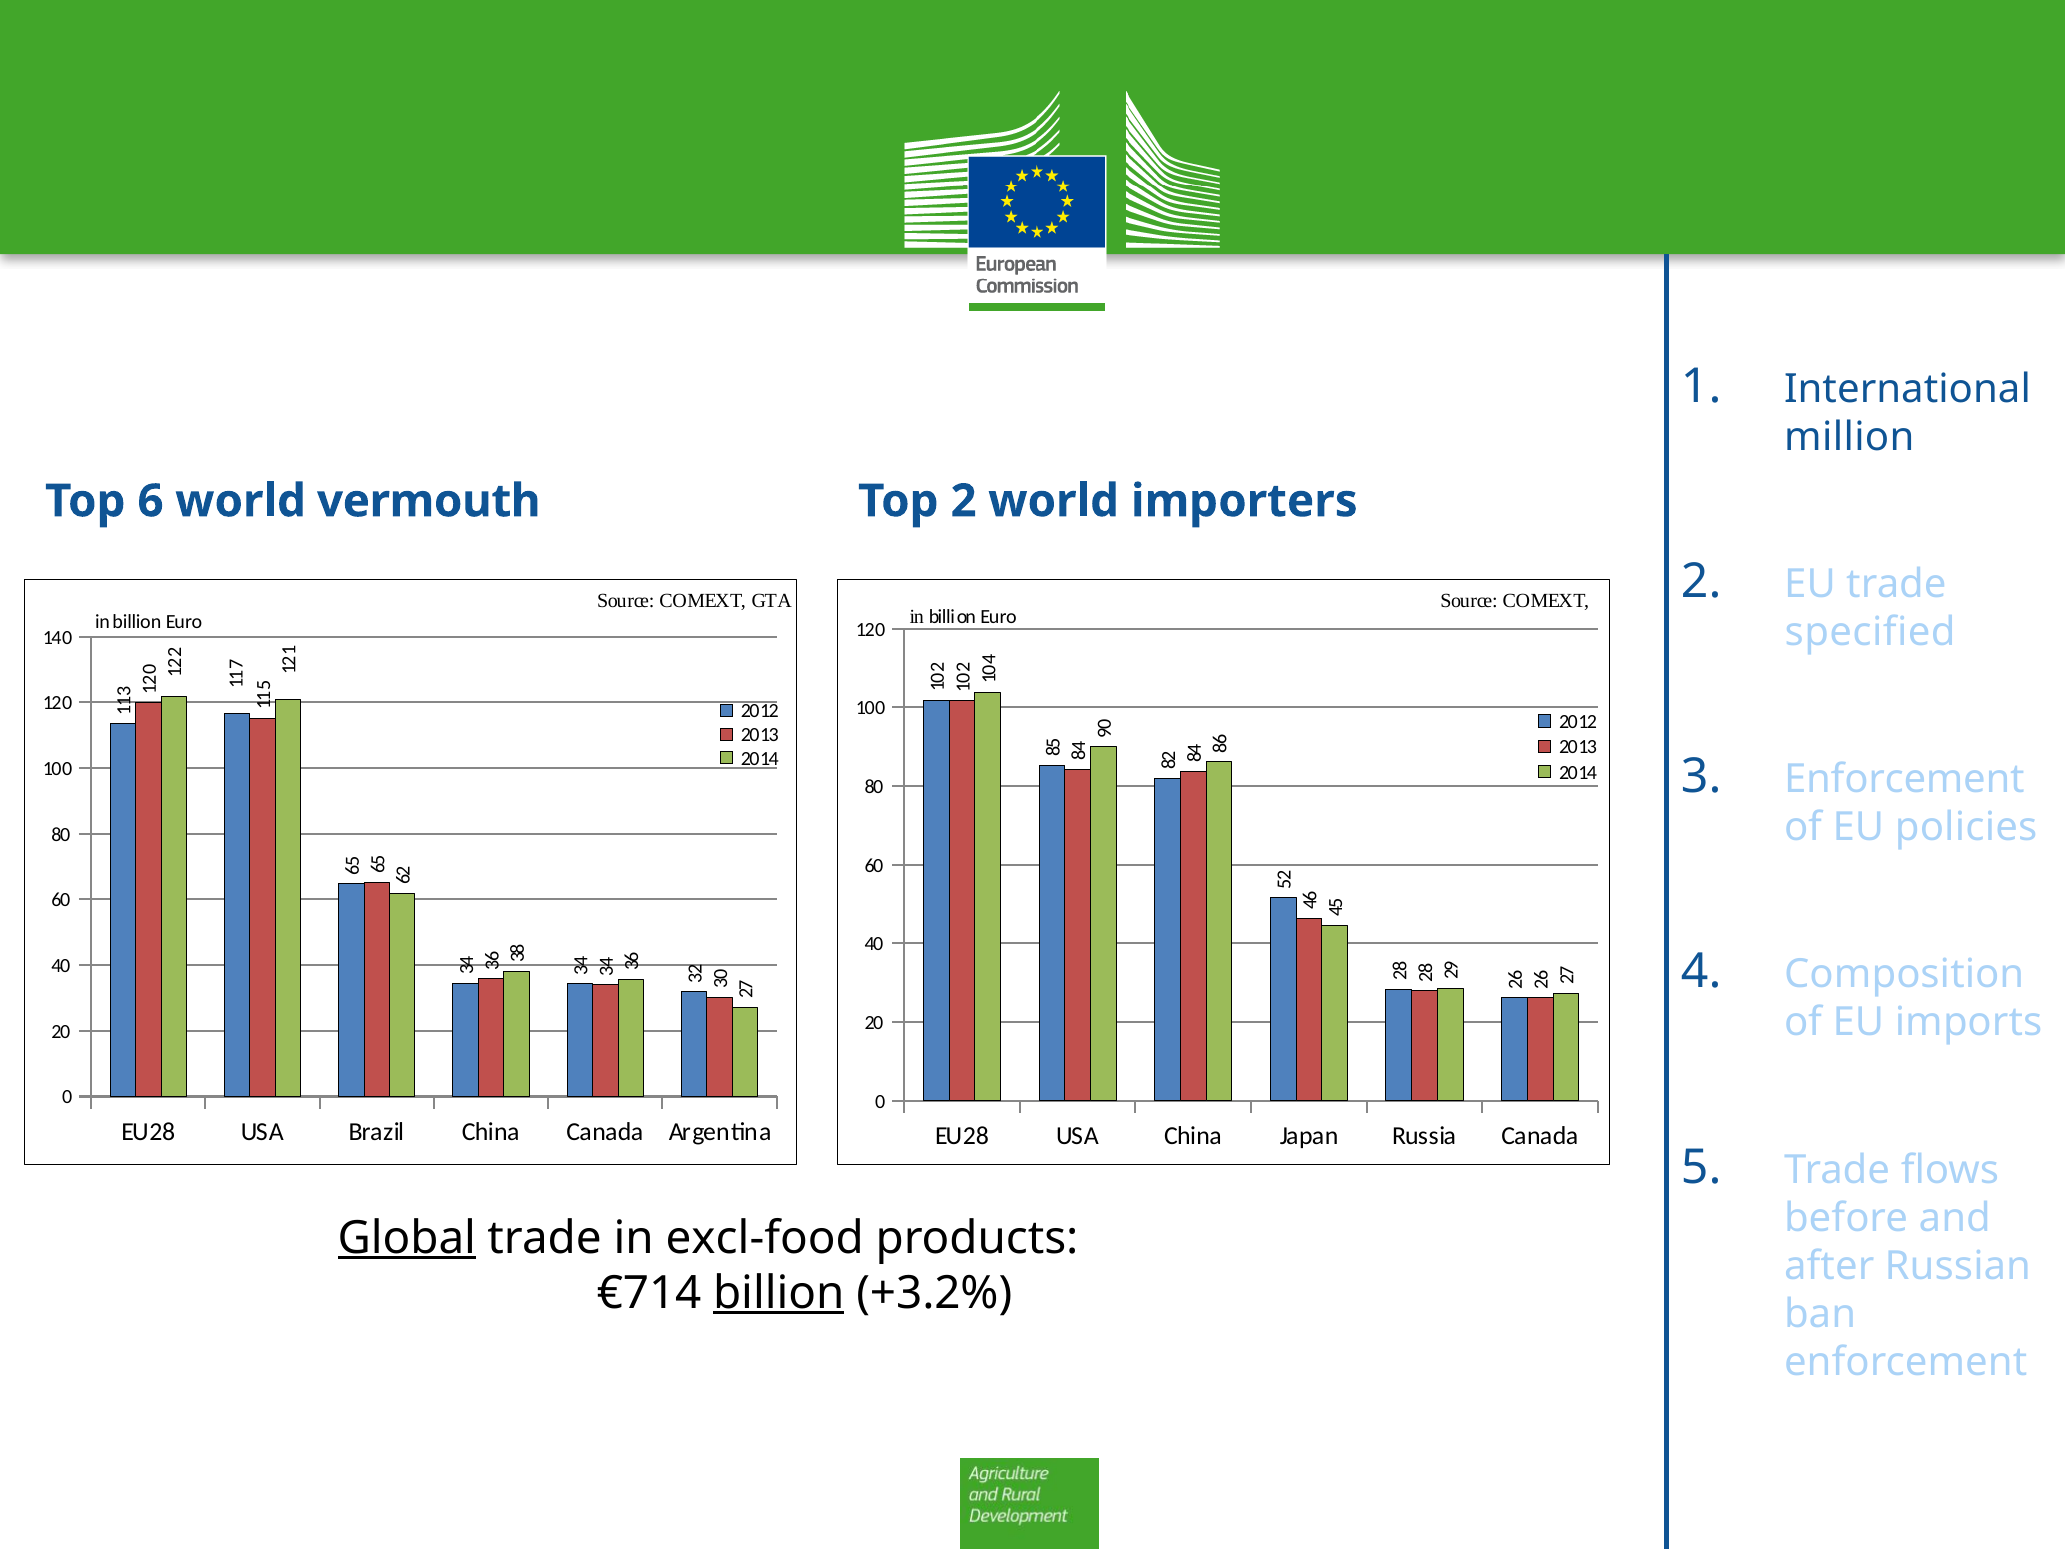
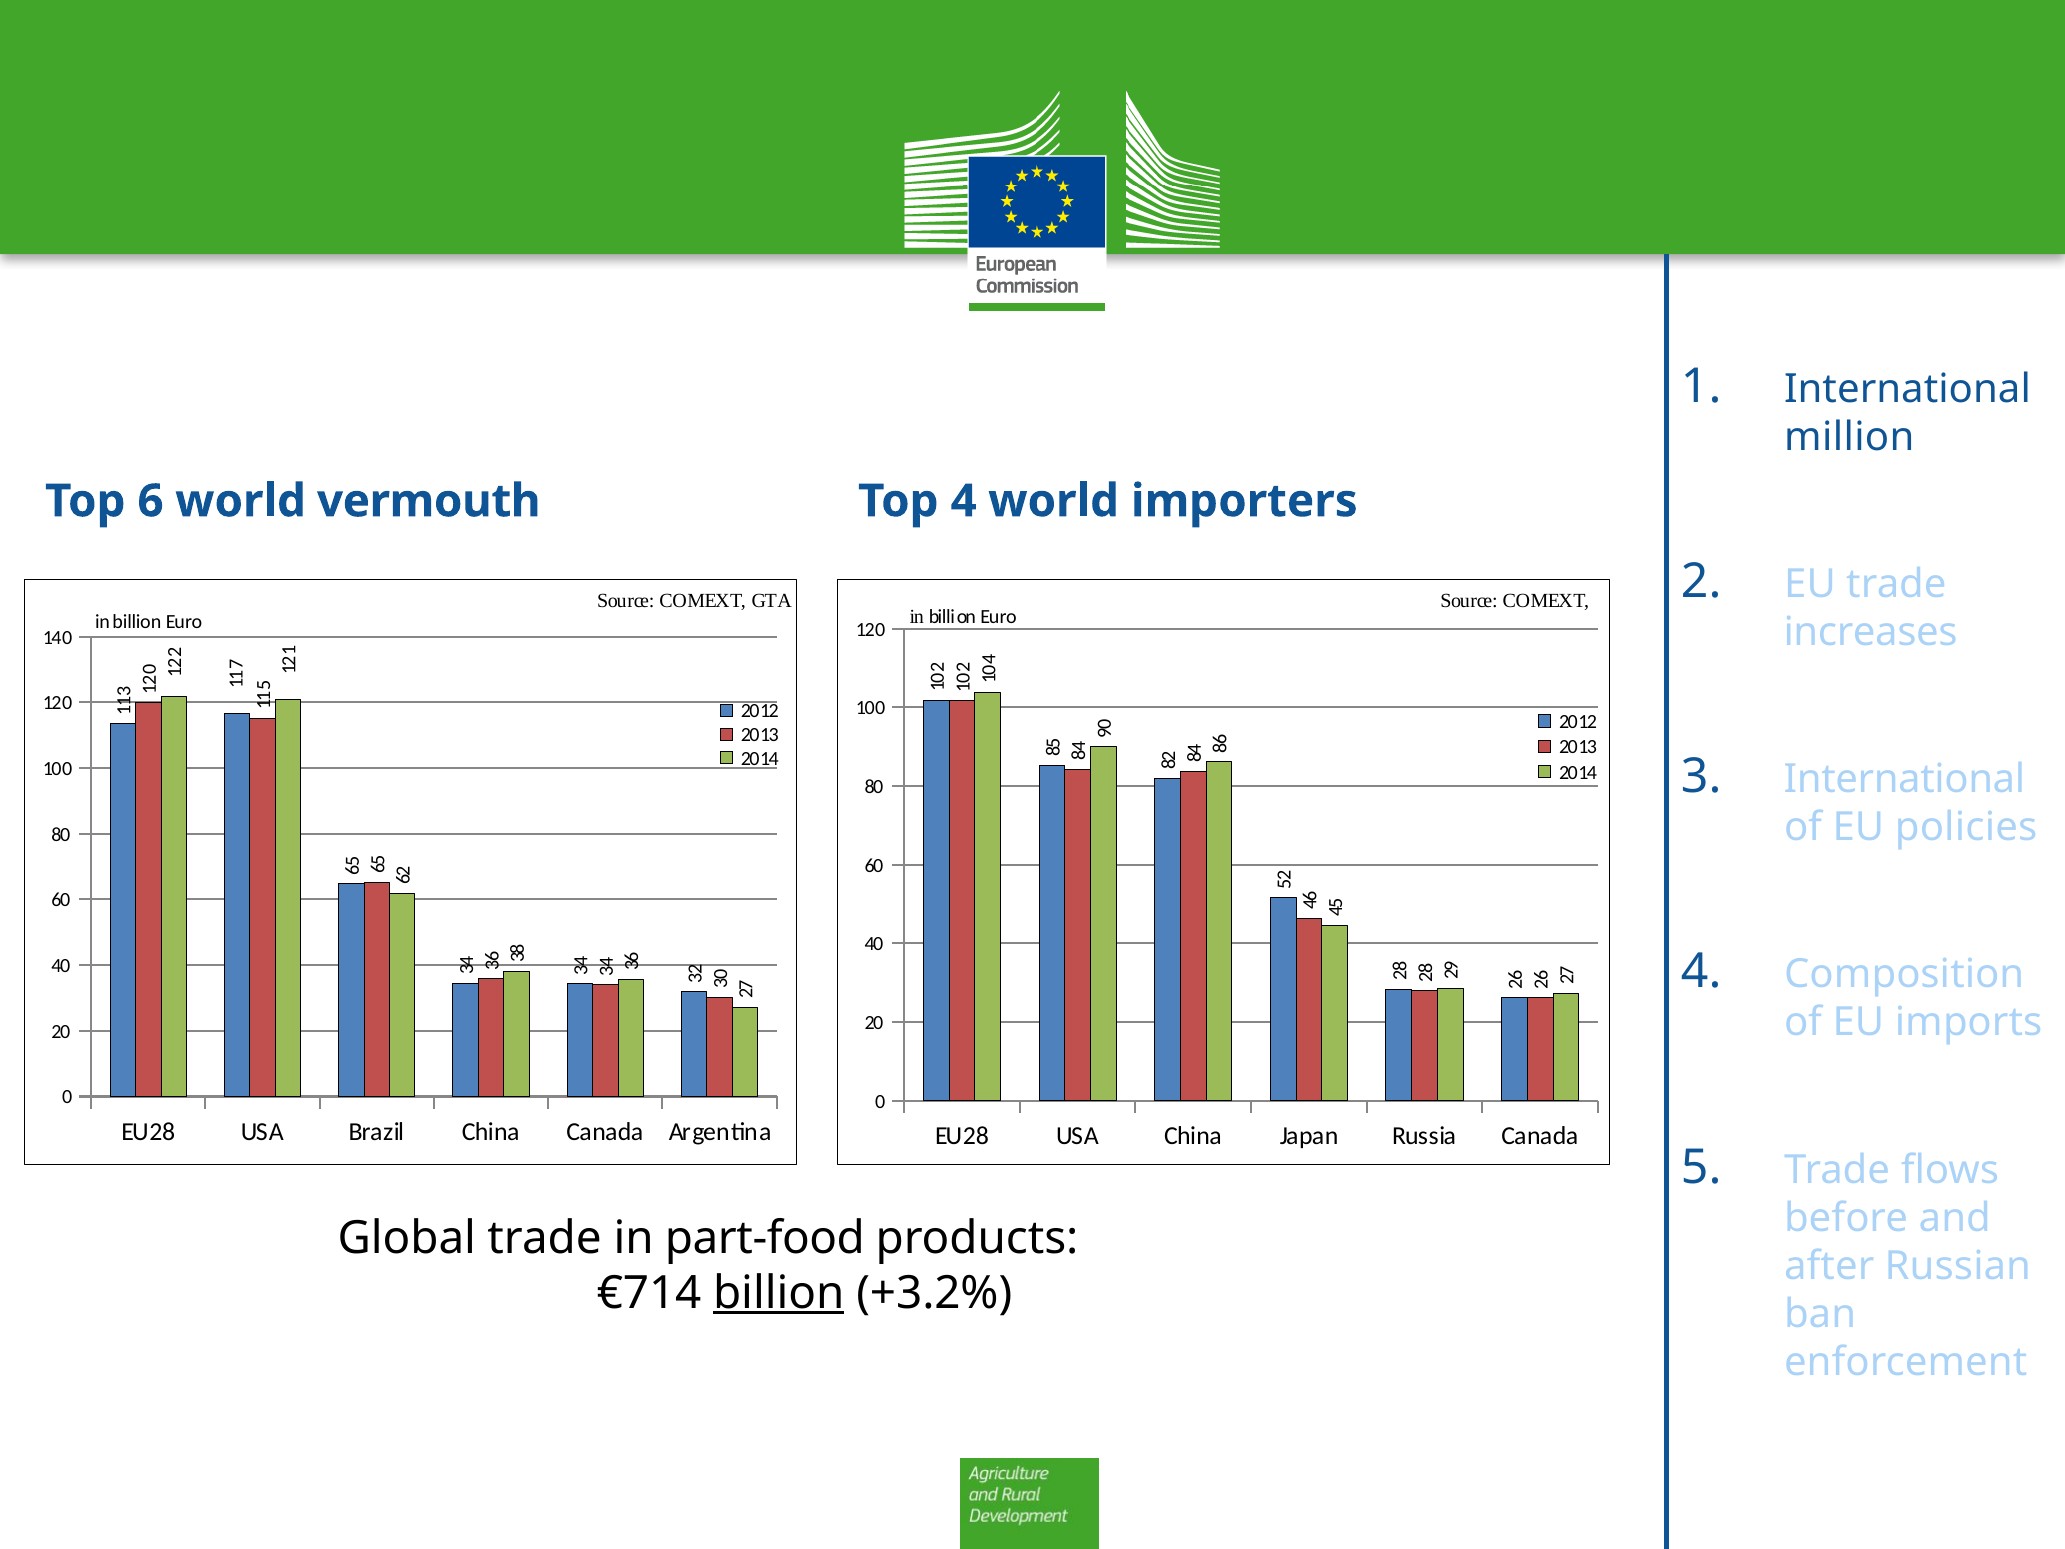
Top 2: 2 -> 4
specified: specified -> increases
Enforcement at (1904, 779): Enforcement -> International
Global underline: present -> none
excl-food: excl-food -> part-food
